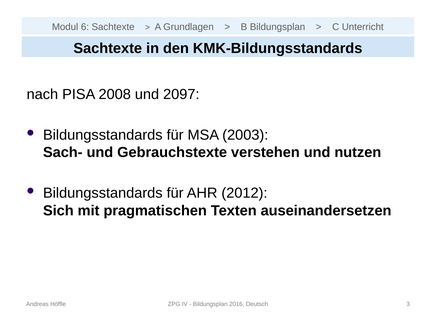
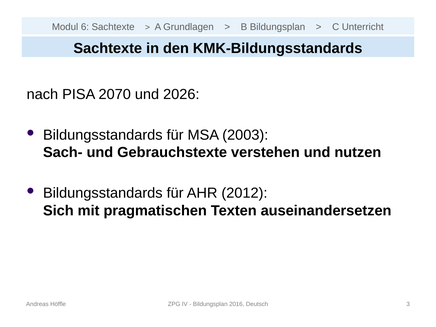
2008: 2008 -> 2070
2097: 2097 -> 2026
